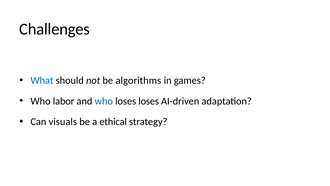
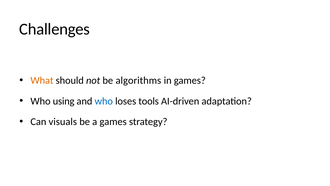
What colour: blue -> orange
labor: labor -> using
loses loses: loses -> tools
a ethical: ethical -> games
